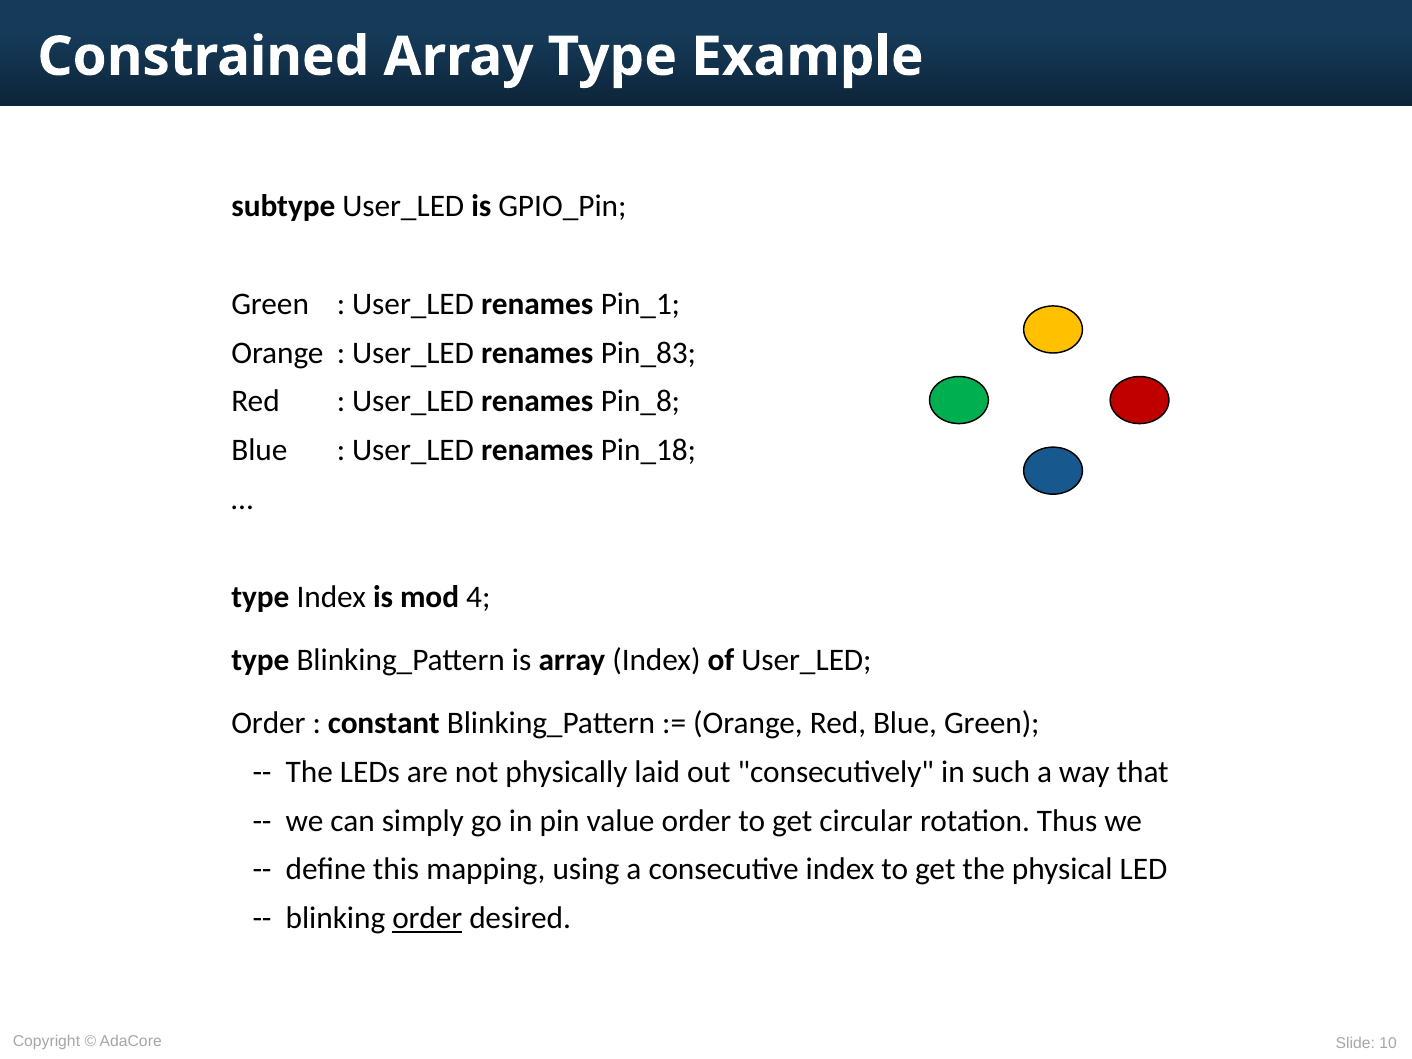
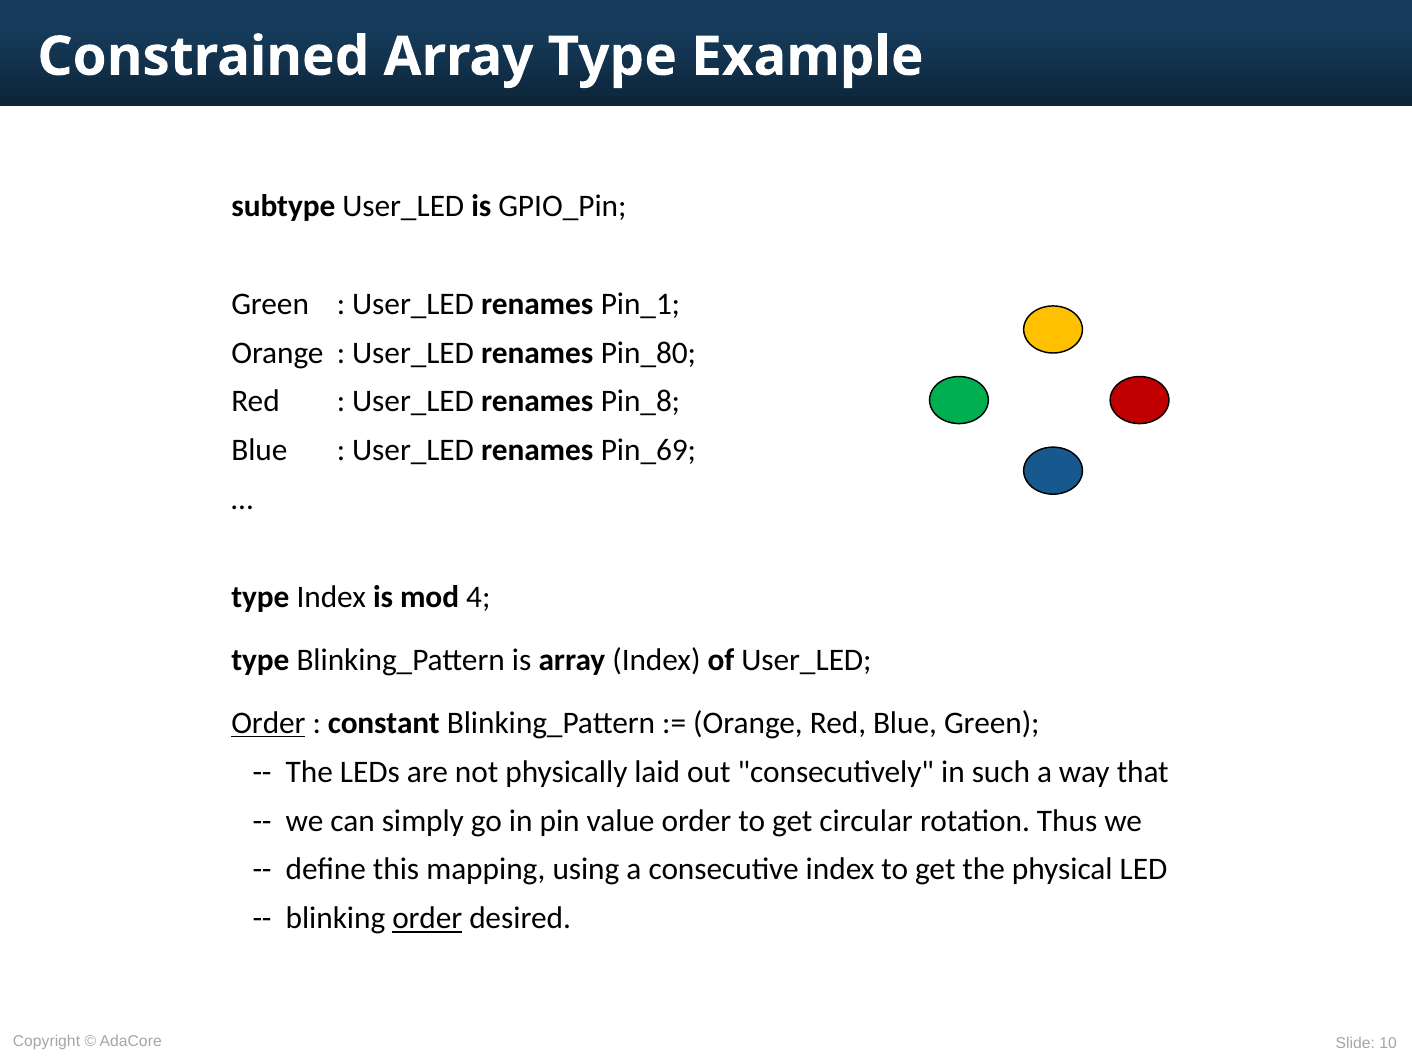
Pin_83: Pin_83 -> Pin_80
Pin_18: Pin_18 -> Pin_69
Order at (268, 723) underline: none -> present
